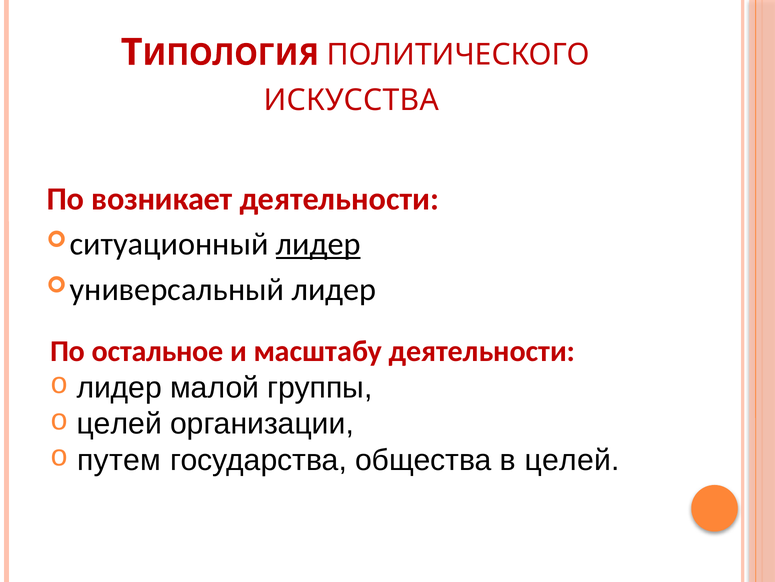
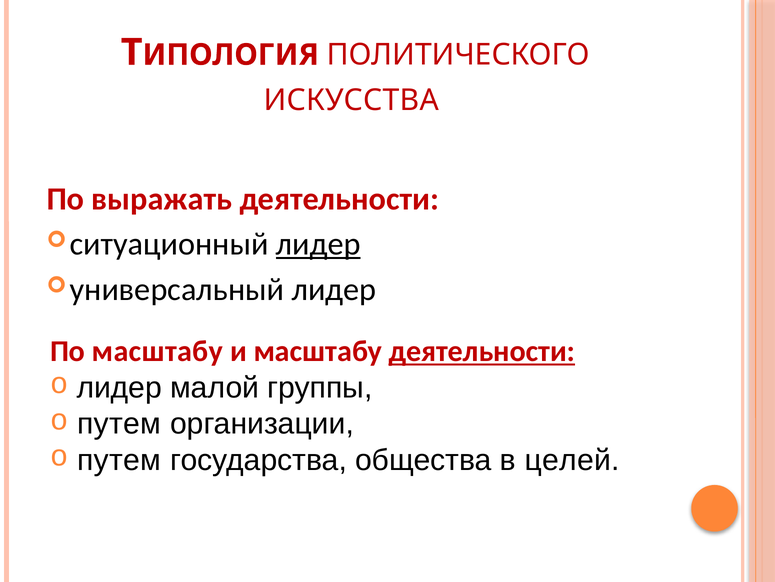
возникает: возникает -> выражать
По остальное: остальное -> масштабу
деятельности at (482, 351) underline: none -> present
целей at (119, 423): целей -> путем
